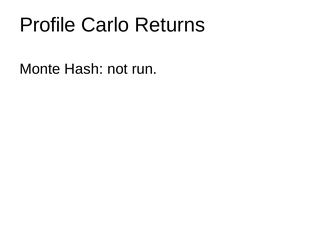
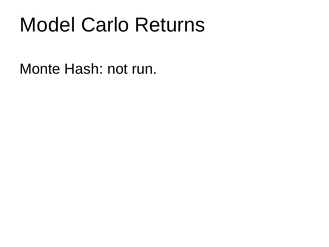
Profile: Profile -> Model
